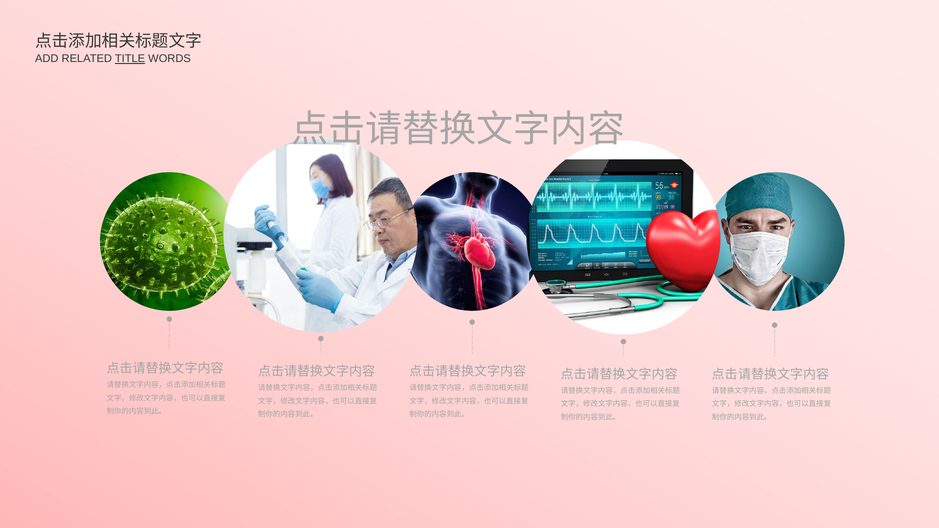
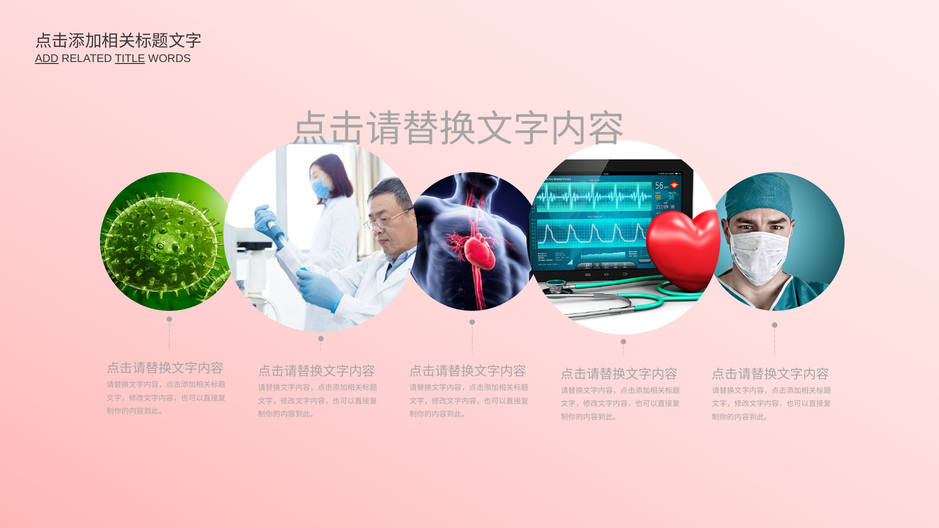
ADD underline: none -> present
